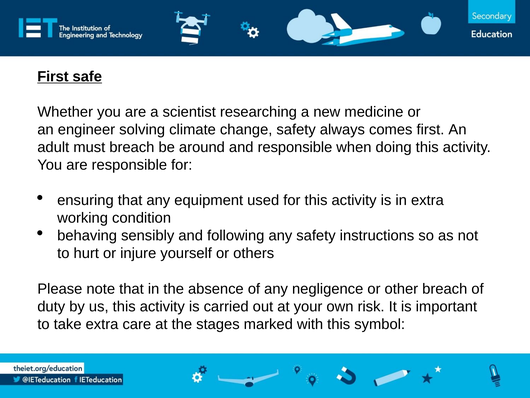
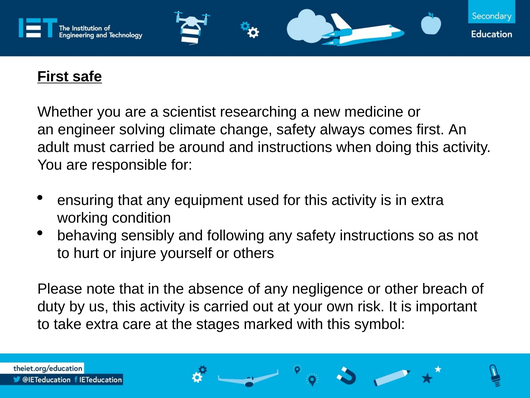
must breach: breach -> carried
and responsible: responsible -> instructions
